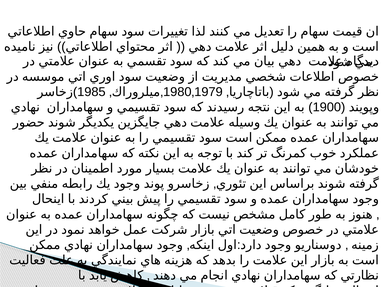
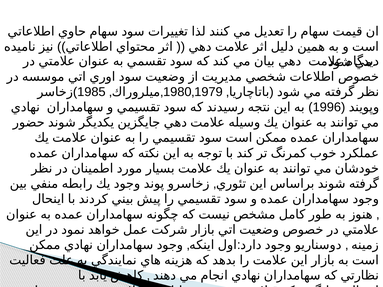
1900: 1900 -> 1996
